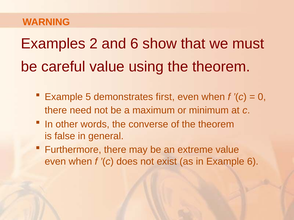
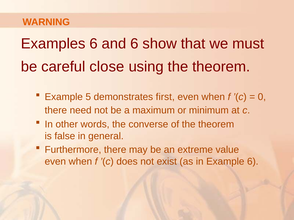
Examples 2: 2 -> 6
careful value: value -> close
